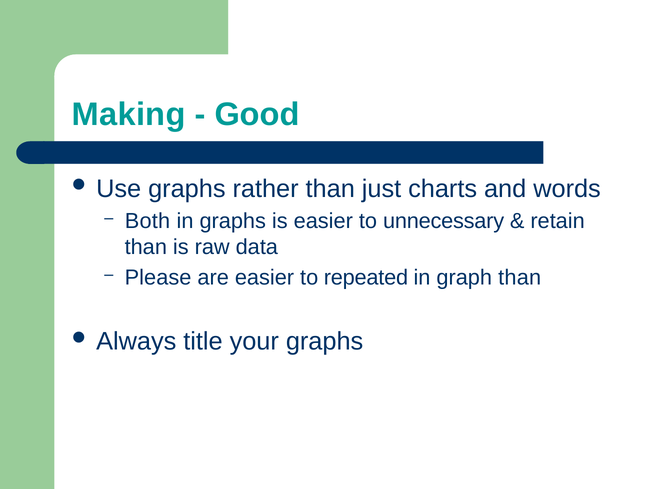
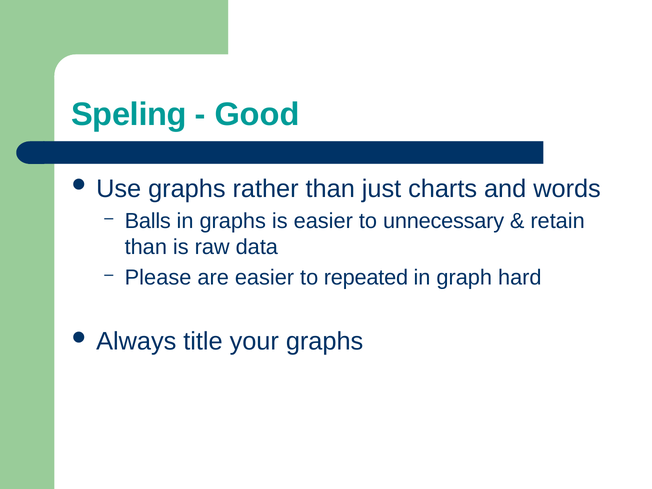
Making: Making -> Speling
Both: Both -> Balls
graph than: than -> hard
